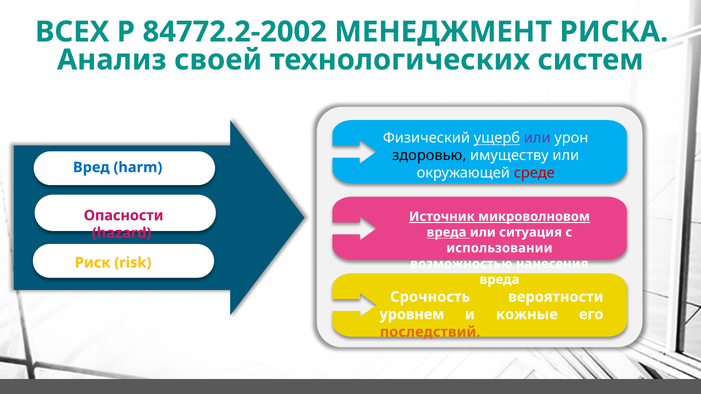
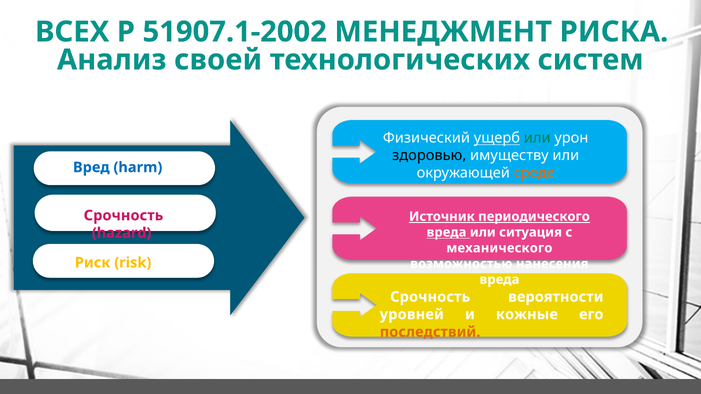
84772.2-2002: 84772.2-2002 -> 51907.1-2002
или at (537, 138) colour: purple -> green
среде colour: red -> orange
Опасности at (124, 216): Опасности -> Срочность
микроволновом: микроволновом -> периодического
использовании: использовании -> механического
уровнем: уровнем -> уровней
